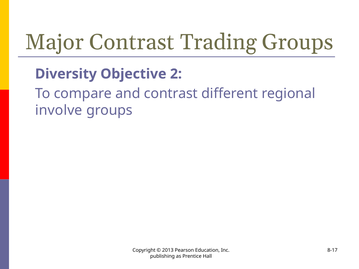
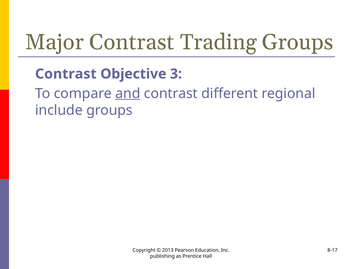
Diversity at (66, 74): Diversity -> Contrast
2: 2 -> 3
and underline: none -> present
involve: involve -> include
